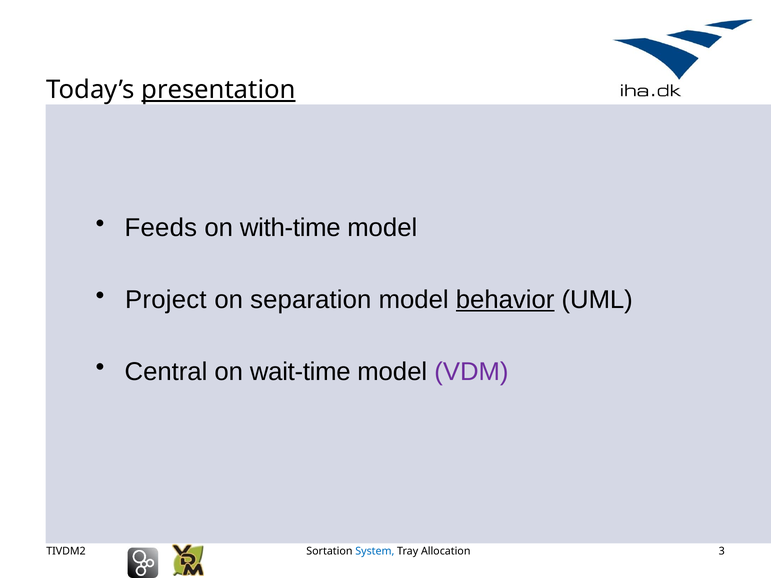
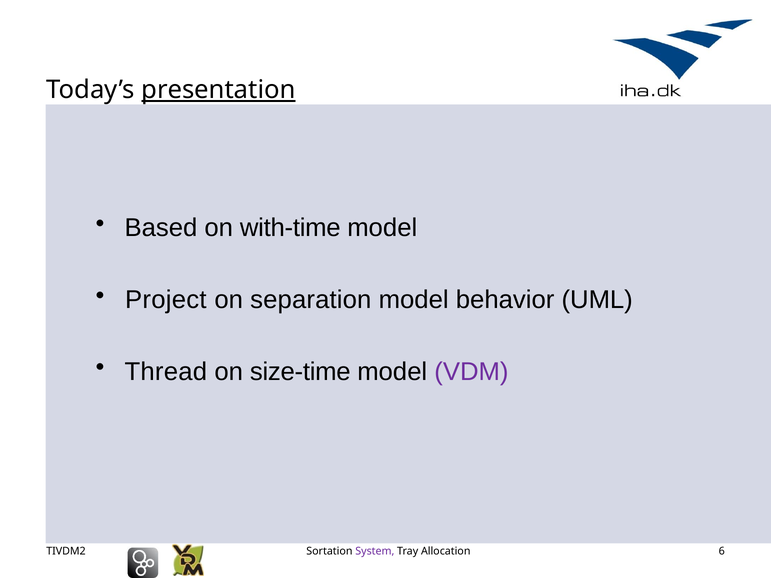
Feeds: Feeds -> Based
behavior underline: present -> none
Central: Central -> Thread
wait-time: wait-time -> size-time
System colour: blue -> purple
3: 3 -> 6
